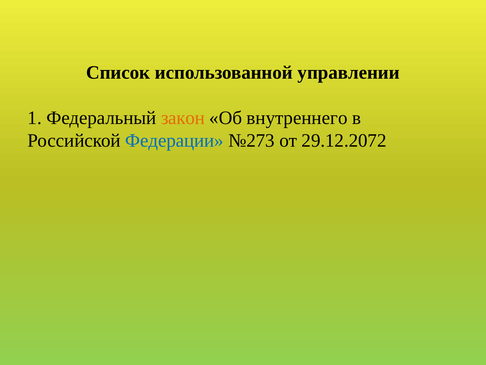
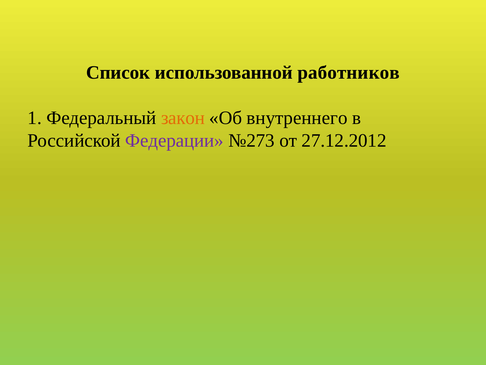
управлении: управлении -> работников
Федерации colour: blue -> purple
29.12.2072: 29.12.2072 -> 27.12.2012
